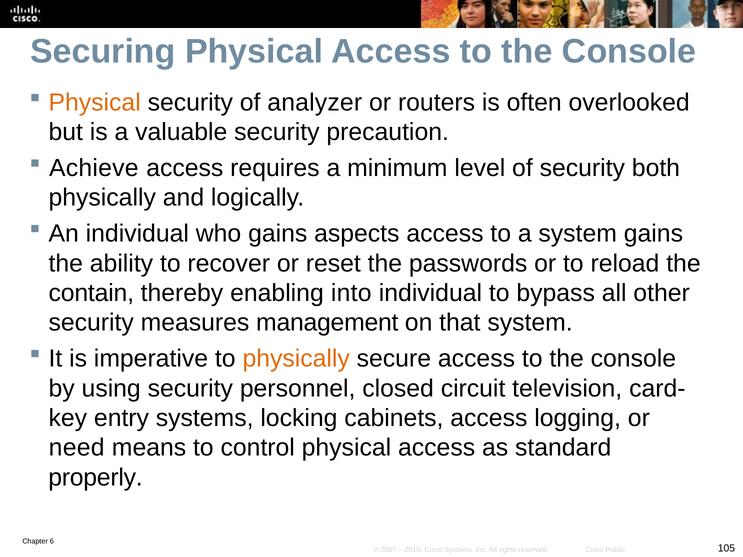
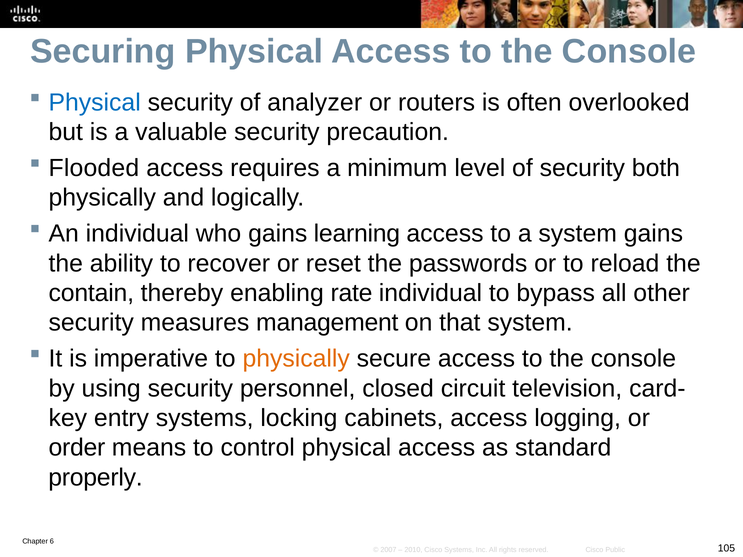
Physical at (95, 102) colour: orange -> blue
Achieve: Achieve -> Flooded
aspects: aspects -> learning
into: into -> rate
need: need -> order
